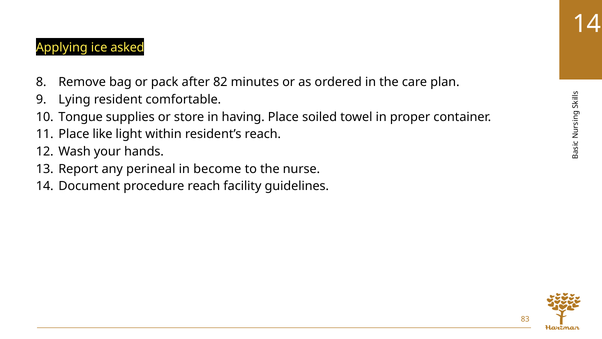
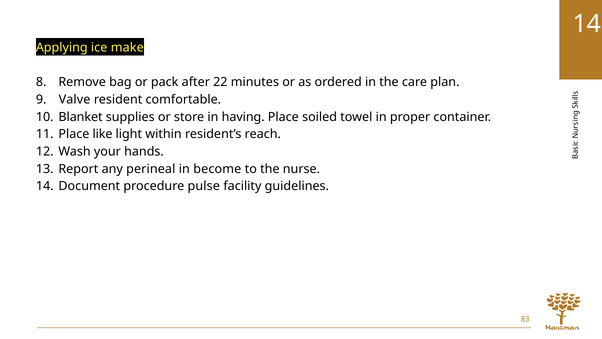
asked: asked -> make
82: 82 -> 22
Lying: Lying -> Valve
Tongue: Tongue -> Blanket
procedure reach: reach -> pulse
